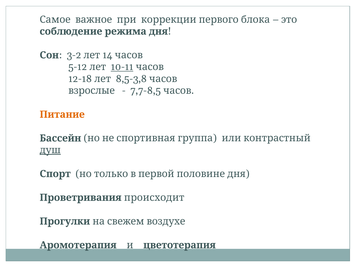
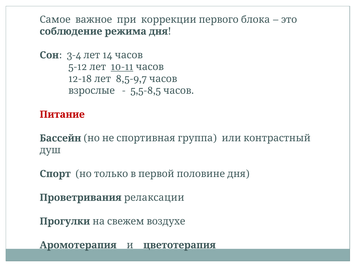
3-2: 3-2 -> 3-4
8,5-3,8: 8,5-3,8 -> 8,5-9,7
7,7-8,5: 7,7-8,5 -> 5,5-8,5
Питание colour: orange -> red
душ underline: present -> none
происходит: происходит -> релаксации
